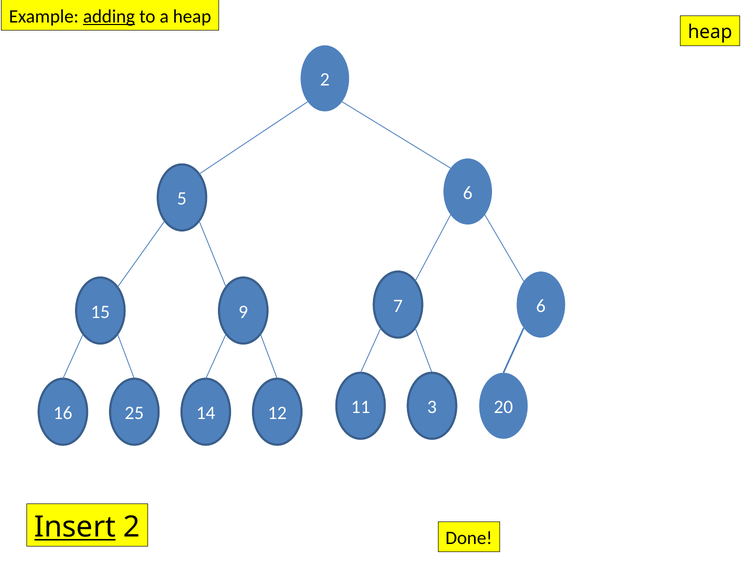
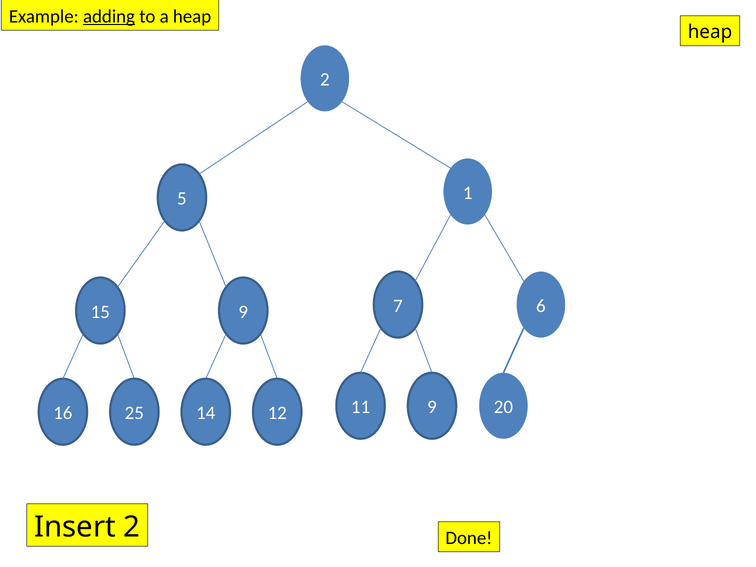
5 6: 6 -> 1
11 3: 3 -> 9
Insert underline: present -> none
